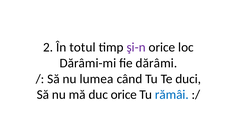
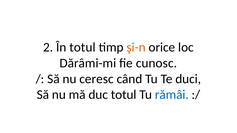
şi-n colour: purple -> orange
dărâmi: dărâmi -> cunosc
lumea: lumea -> ceresc
duc orice: orice -> totul
